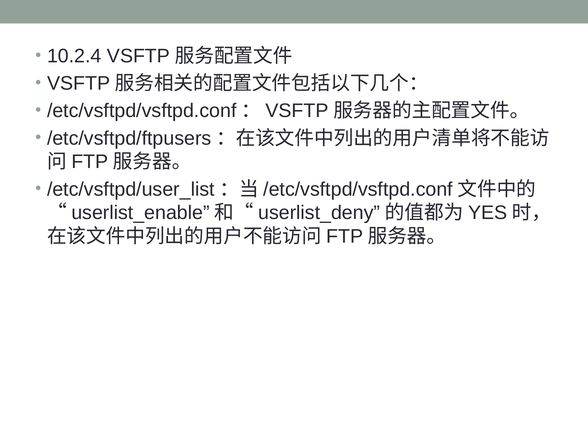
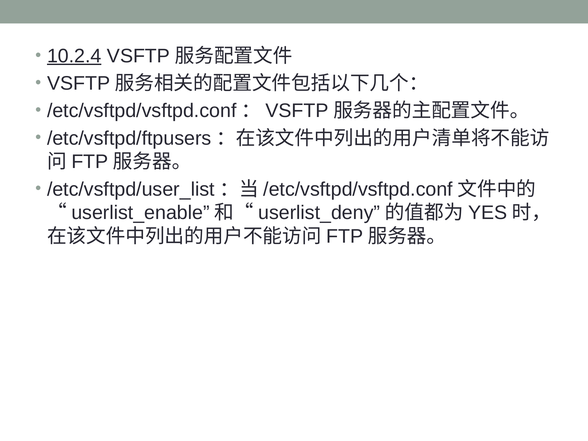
10.2.4 underline: none -> present
